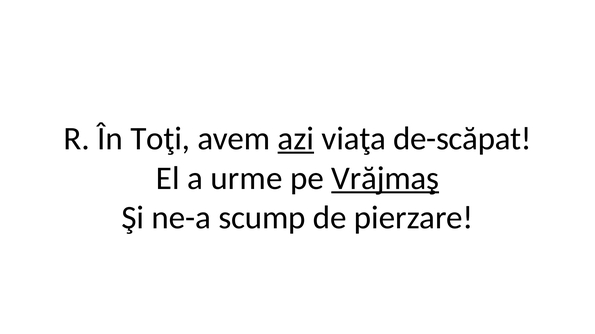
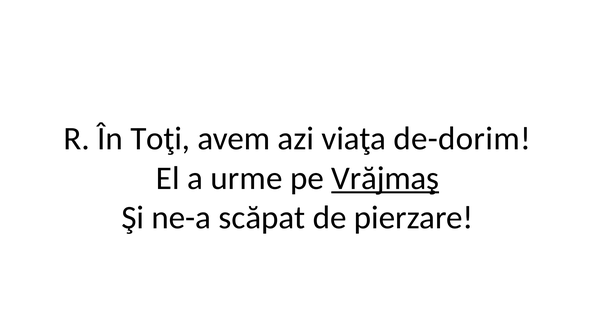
azi underline: present -> none
de-scăpat: de-scăpat -> de-dorim
scump: scump -> scăpat
